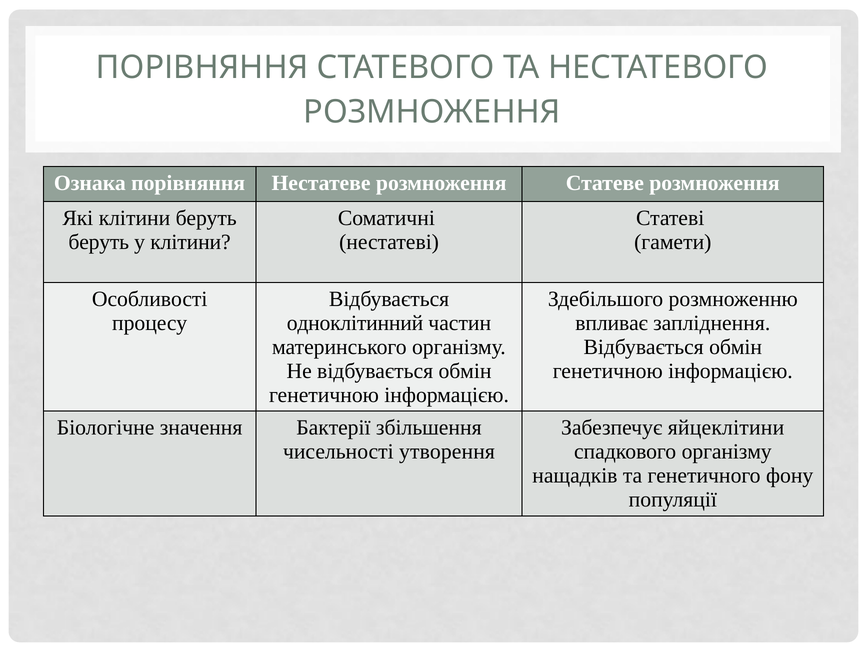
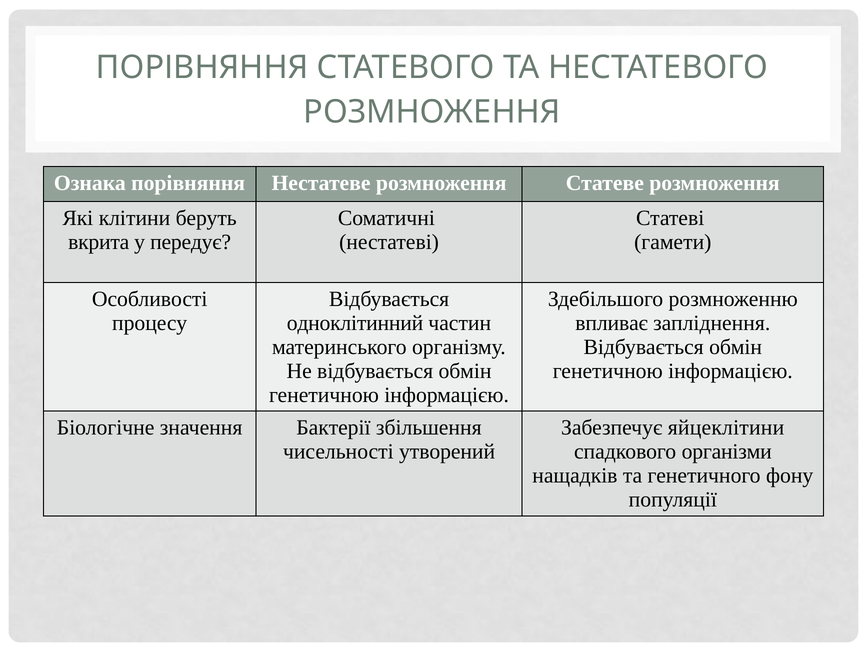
беруть at (99, 242): беруть -> вкрита
у клітини: клітини -> передує
утворення: утворення -> утворений
спадкового організму: організму -> організми
